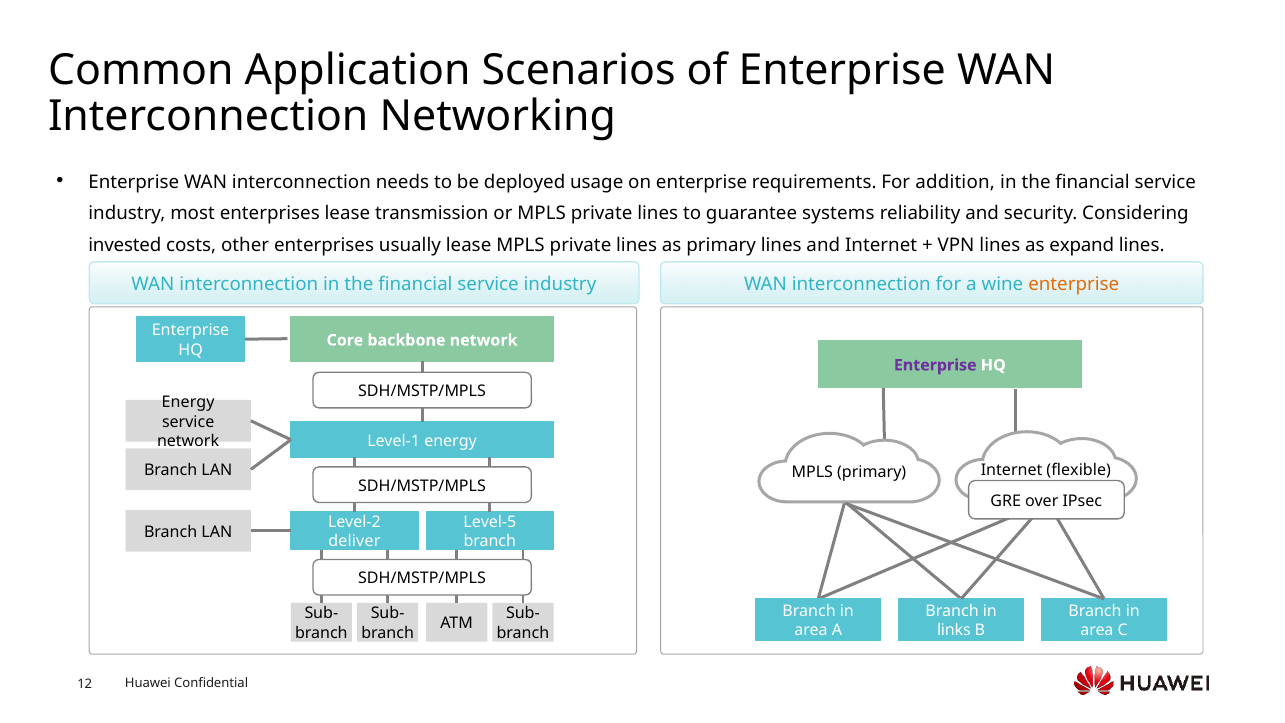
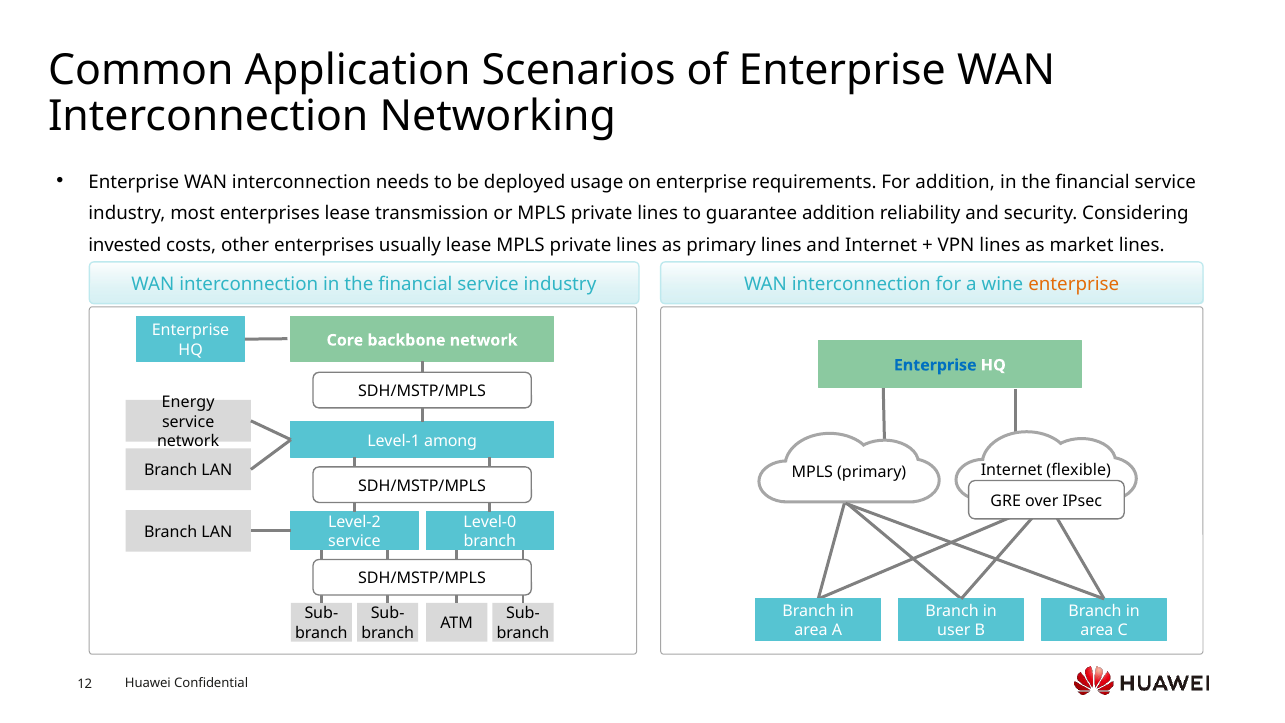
guarantee systems: systems -> addition
expand: expand -> market
Enterprise at (935, 365) colour: purple -> blue
Level-1 energy: energy -> among
Level-5: Level-5 -> Level-0
deliver at (354, 541): deliver -> service
links: links -> user
